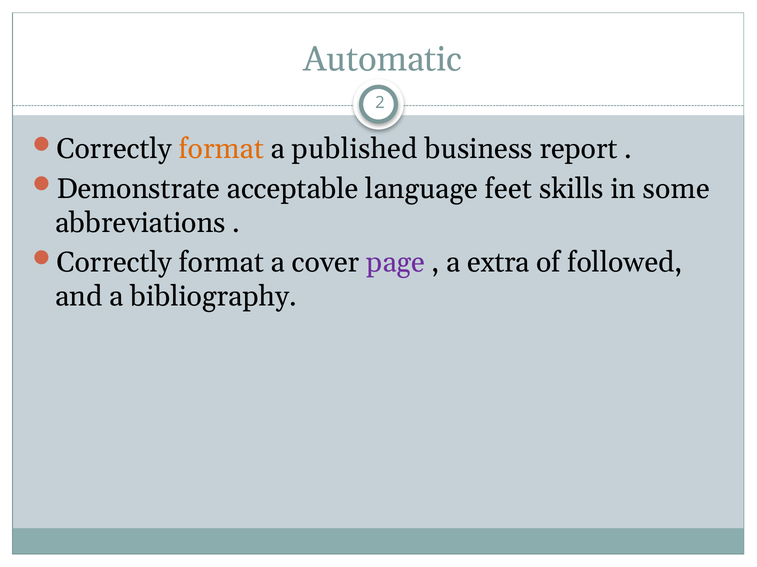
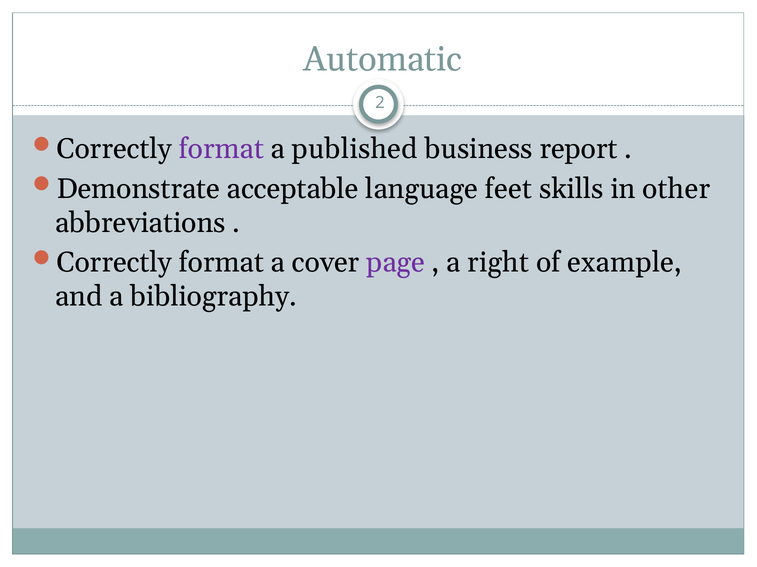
format at (221, 149) colour: orange -> purple
some: some -> other
extra: extra -> right
followed: followed -> example
